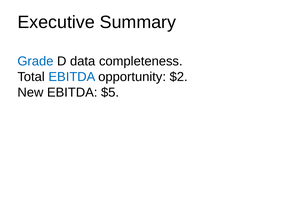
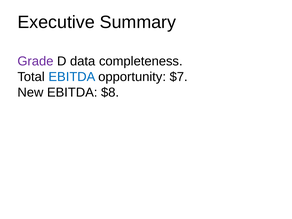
Grade colour: blue -> purple
$2: $2 -> $7
$5: $5 -> $8
